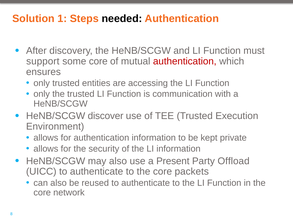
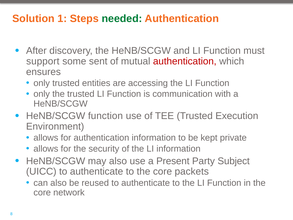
needed colour: black -> green
some core: core -> sent
HeNB/SCGW discover: discover -> function
Offload: Offload -> Subject
